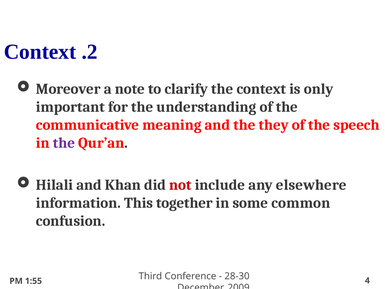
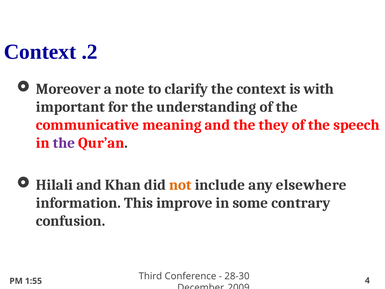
only: only -> with
not colour: red -> orange
together: together -> improve
common: common -> contrary
